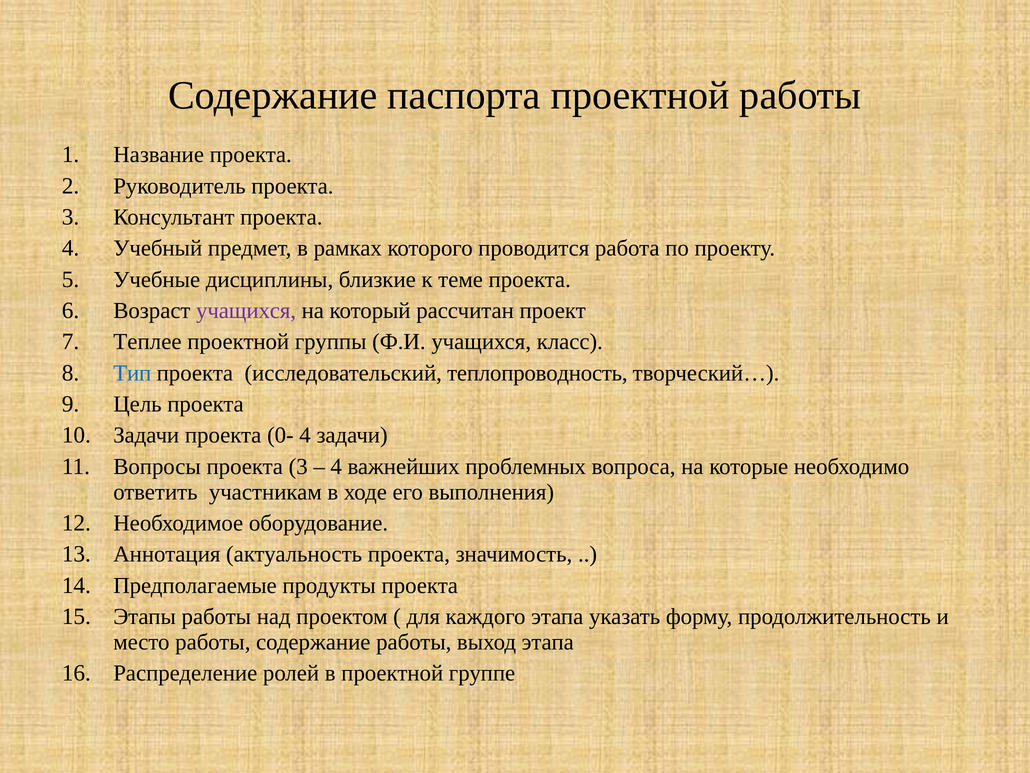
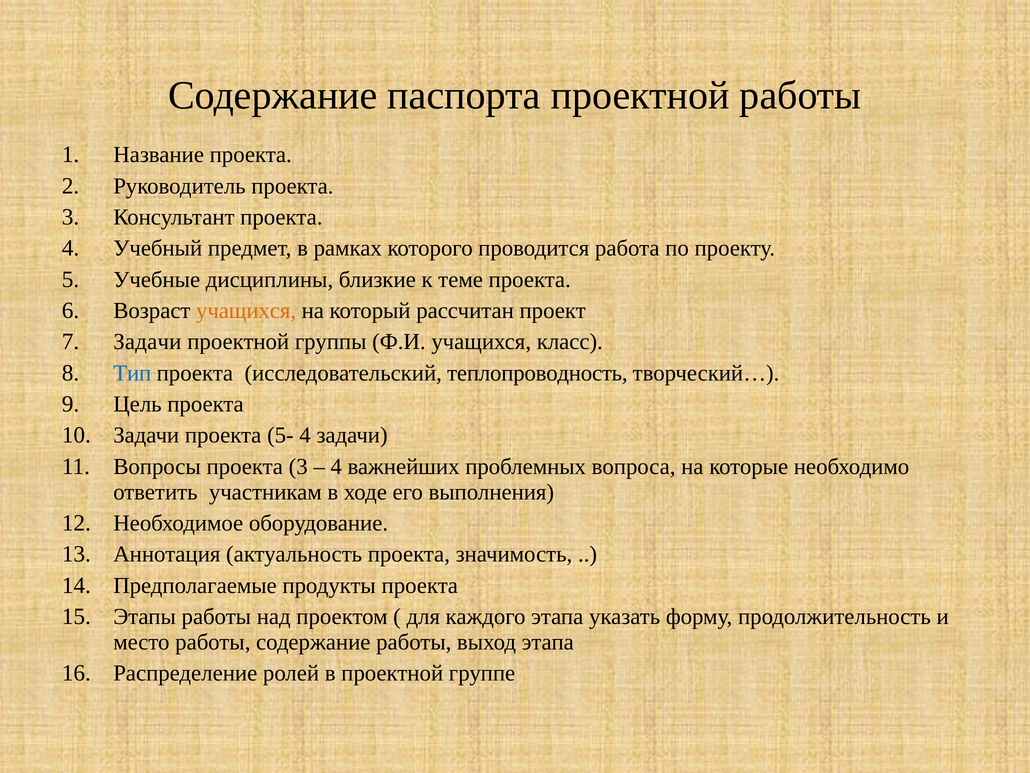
учащихся at (246, 311) colour: purple -> orange
Теплее at (147, 342): Теплее -> Задачи
0-: 0- -> 5-
